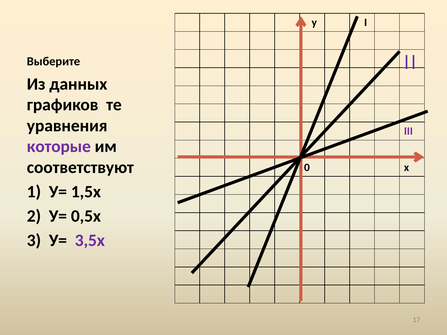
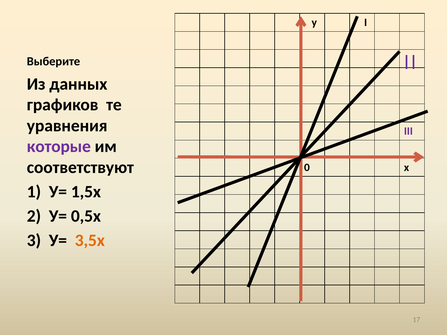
3,5х colour: purple -> orange
